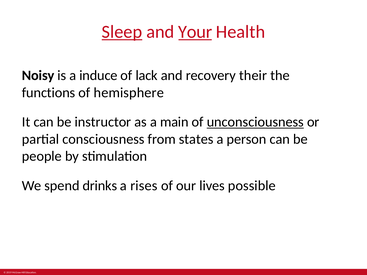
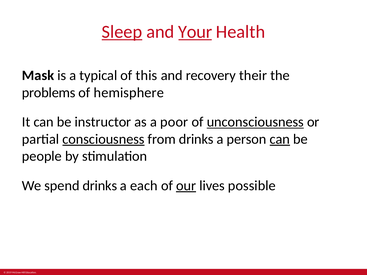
Noisy: Noisy -> Mask
induce: induce -> typical
lack: lack -> this
functions: functions -> problems
main: main -> poor
consciousness underline: none -> present
from states: states -> drinks
can at (280, 139) underline: none -> present
rises: rises -> each
our underline: none -> present
